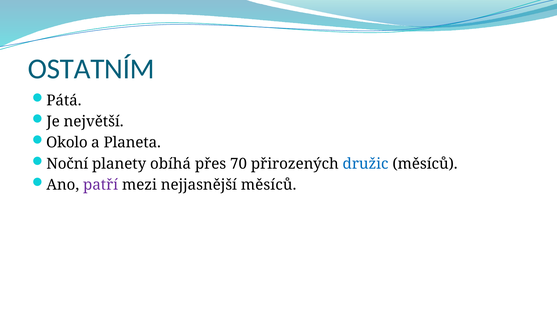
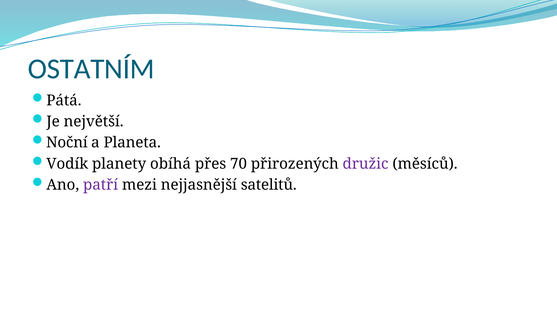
Okolo: Okolo -> Noční
Noční: Noční -> Vodík
družic colour: blue -> purple
nejjasnější měsíců: měsíců -> satelitů
